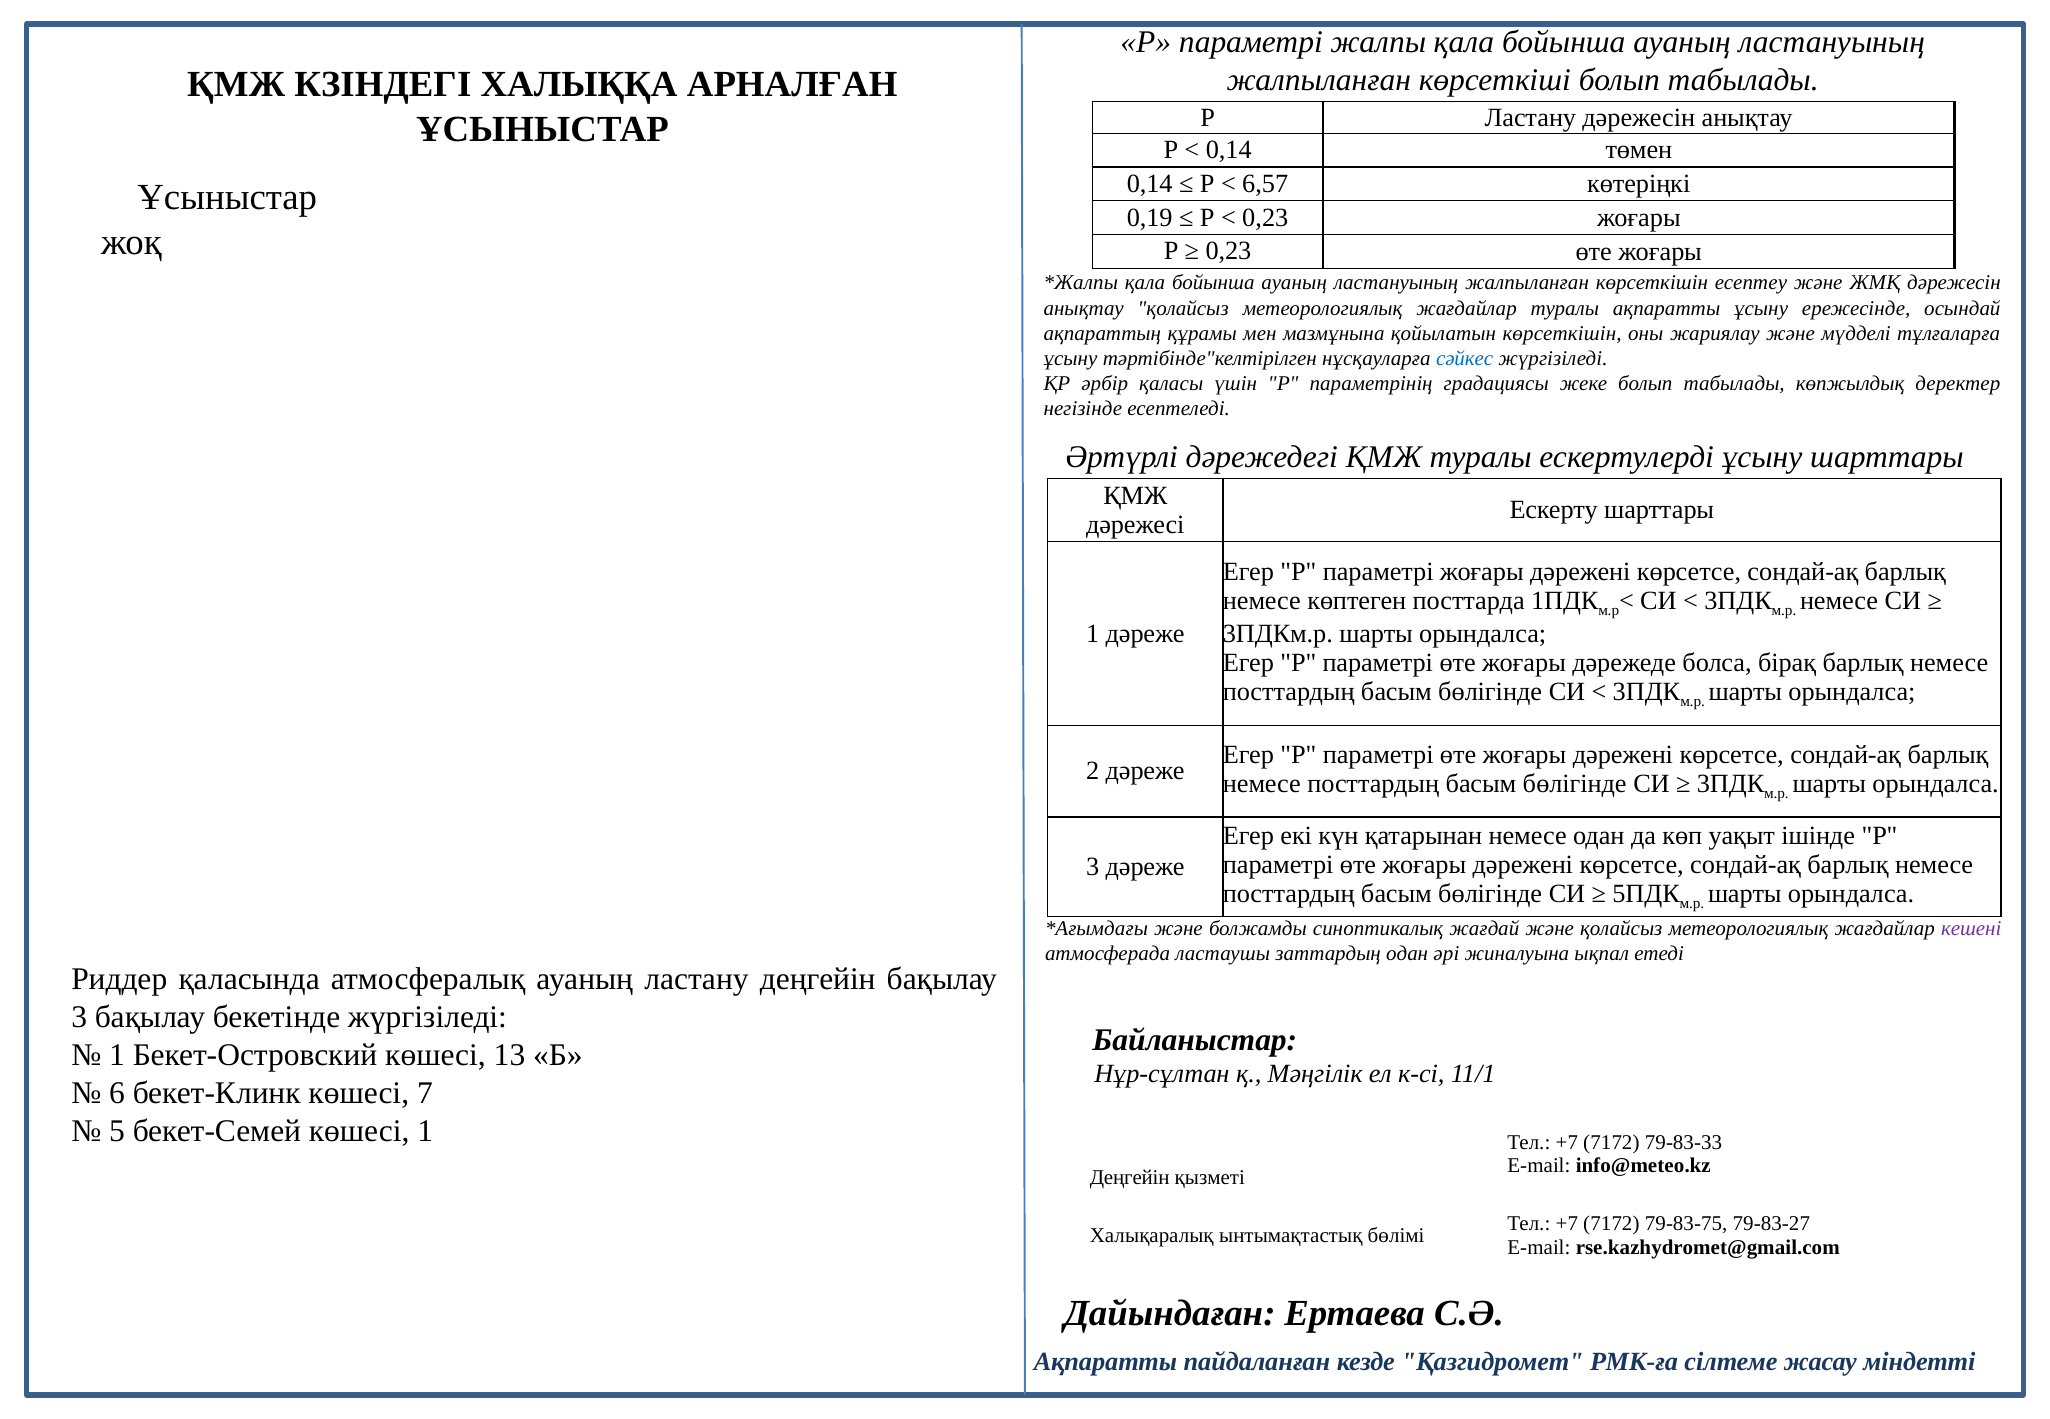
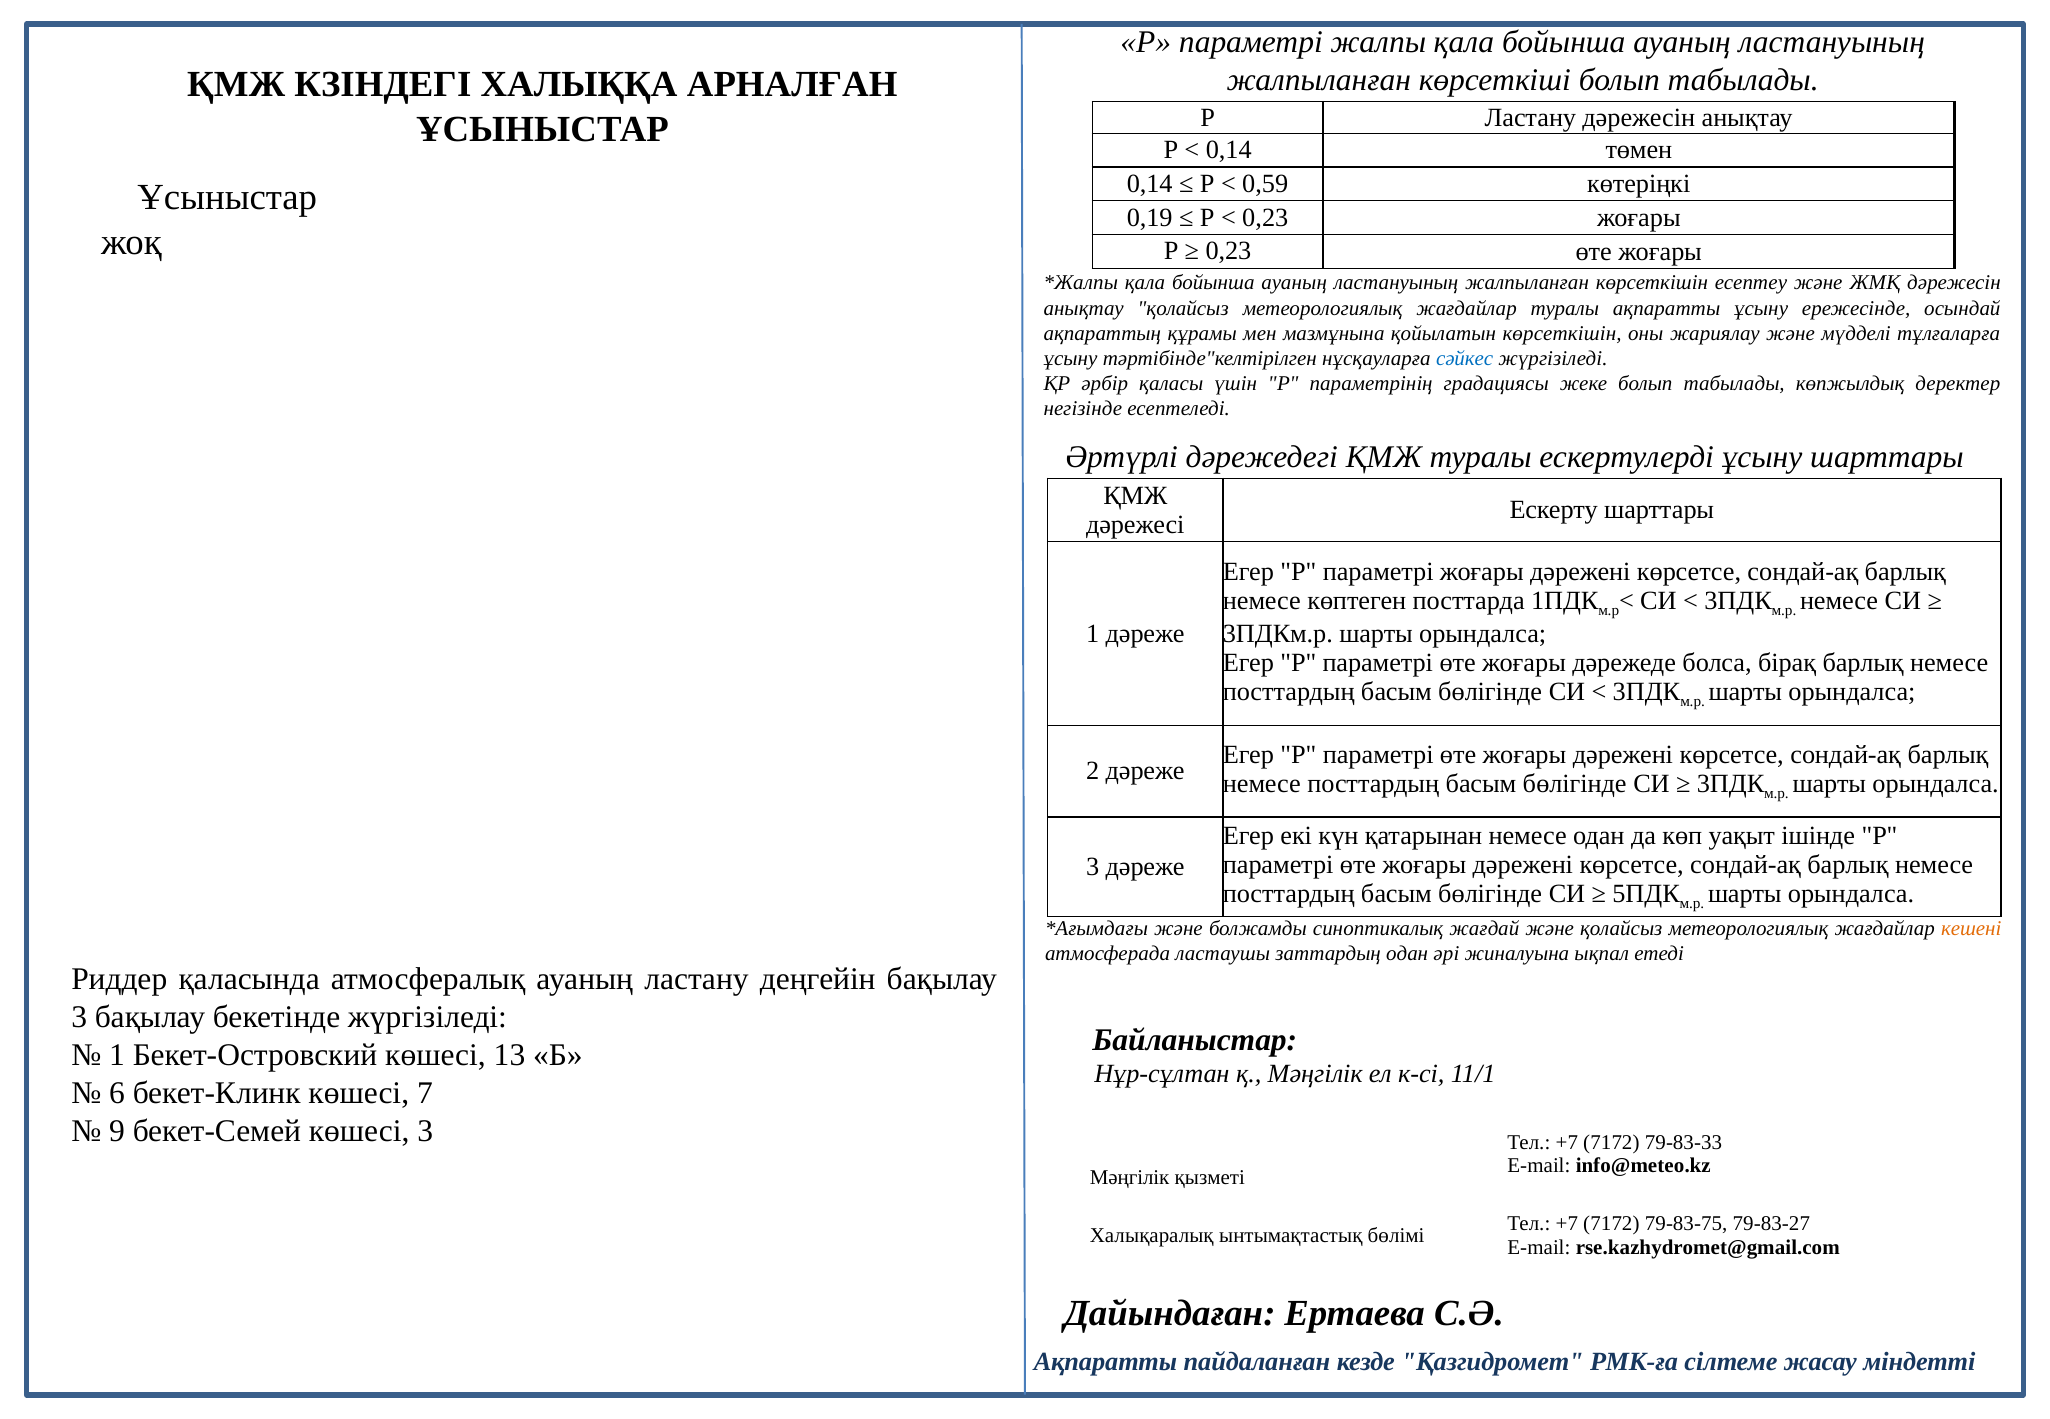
6,57: 6,57 -> 0,59
кешені colour: purple -> orange
5: 5 -> 9
көшесі 1: 1 -> 3
Деңгейін at (1130, 1177): Деңгейін -> Мәңгілік
